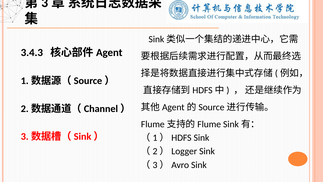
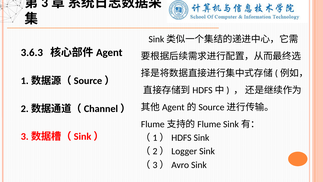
3.4.3: 3.4.3 -> 3.6.3
